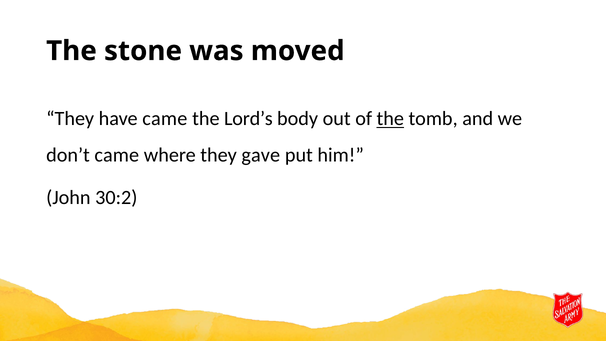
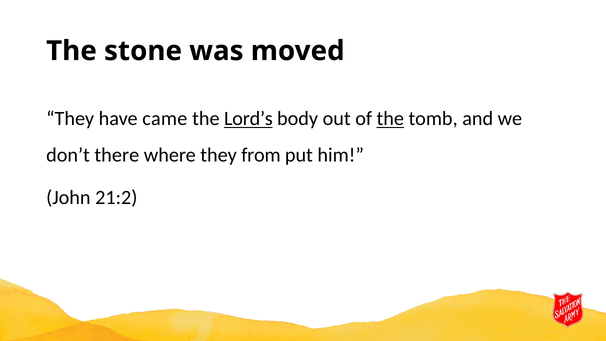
Lord’s underline: none -> present
don’t came: came -> there
gave: gave -> from
30:2: 30:2 -> 21:2
